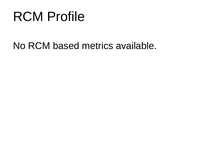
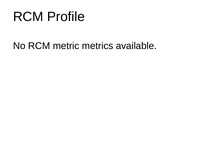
based: based -> metric
